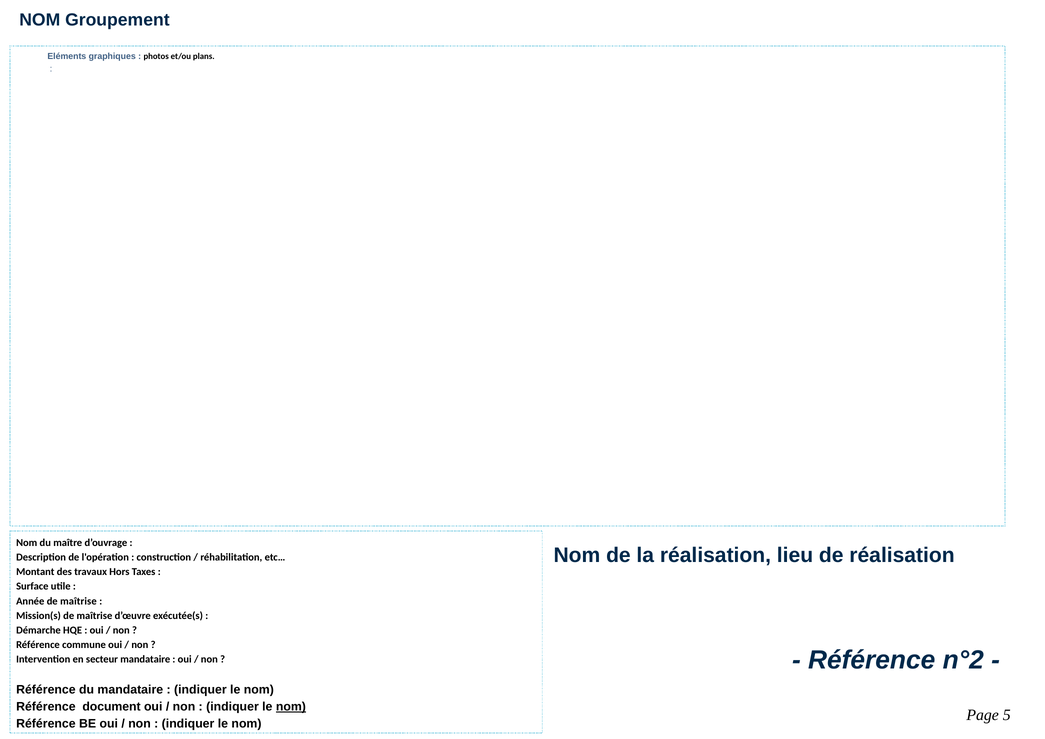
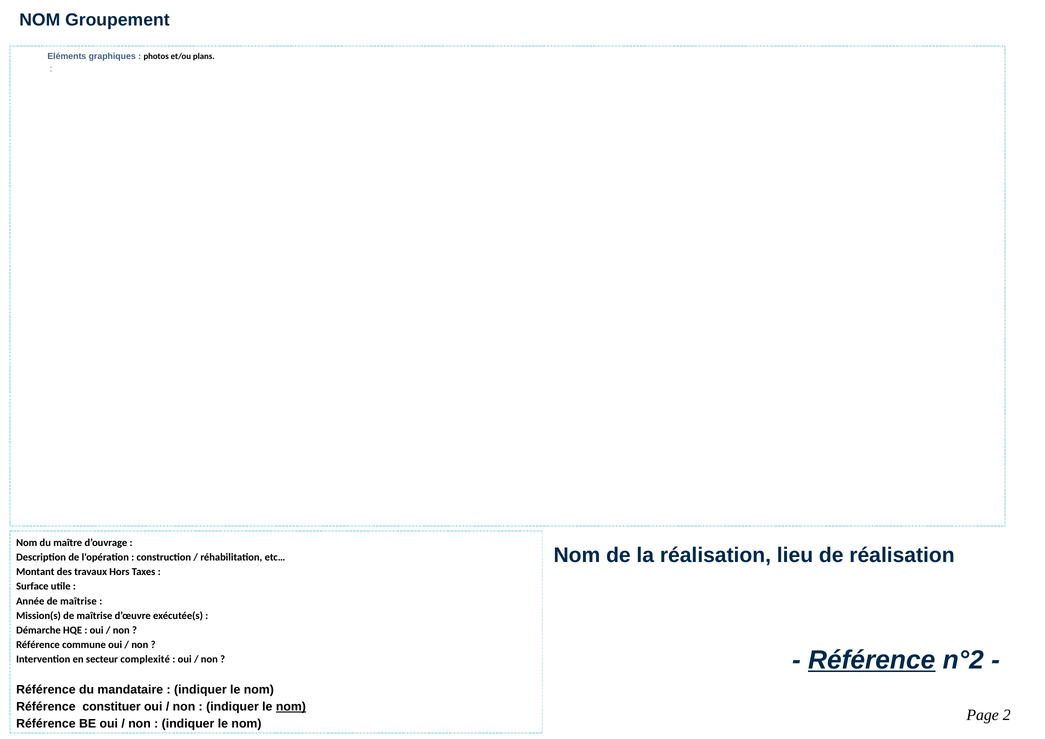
Référence at (872, 660) underline: none -> present
secteur mandataire: mandataire -> complexité
document: document -> constituer
5: 5 -> 2
